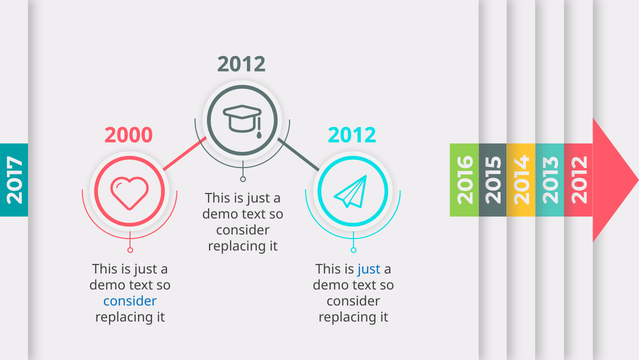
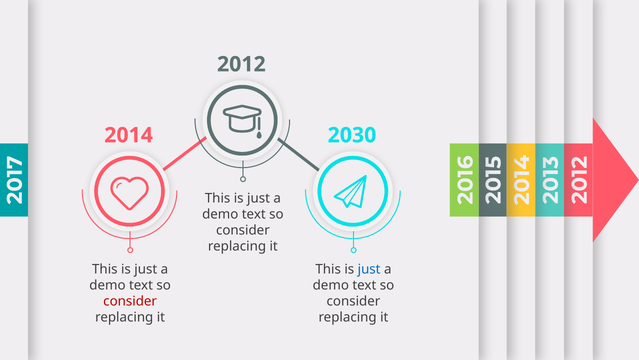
2000: 2000 -> 2014
2012 at (352, 135): 2012 -> 2030
consider at (130, 301) colour: blue -> red
